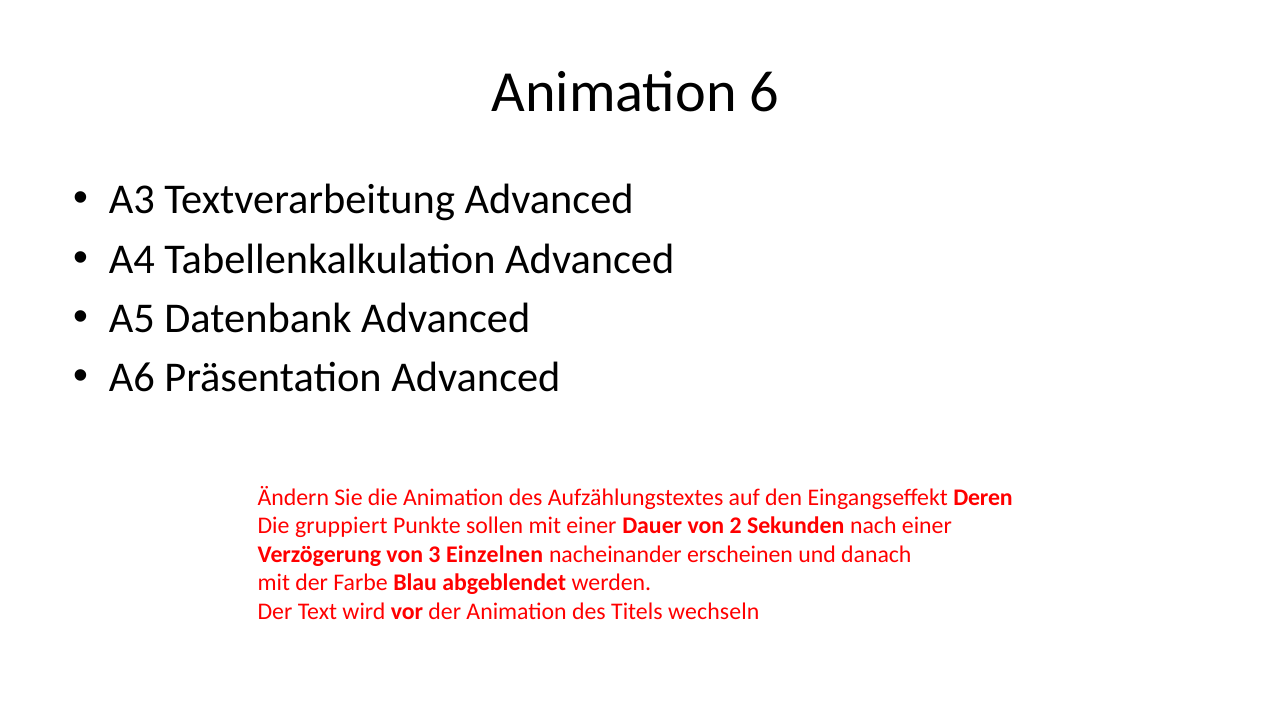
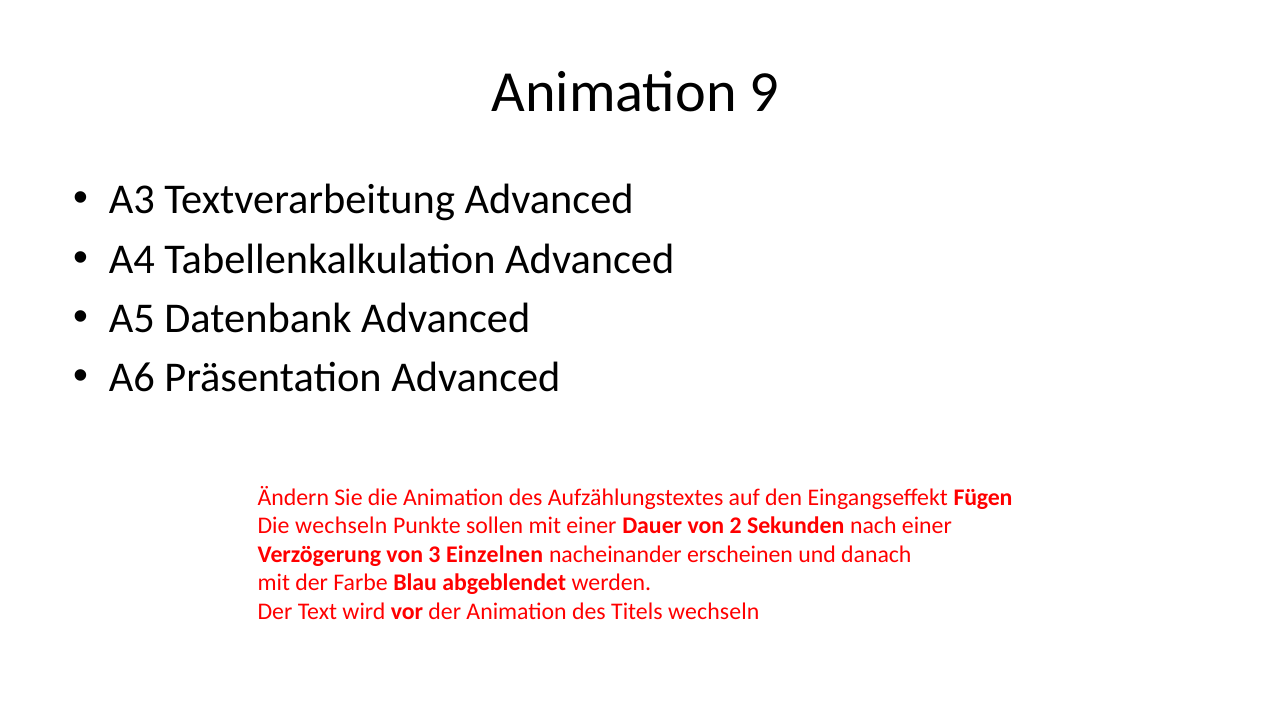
6: 6 -> 9
Deren: Deren -> Fügen
Die gruppiert: gruppiert -> wechseln
